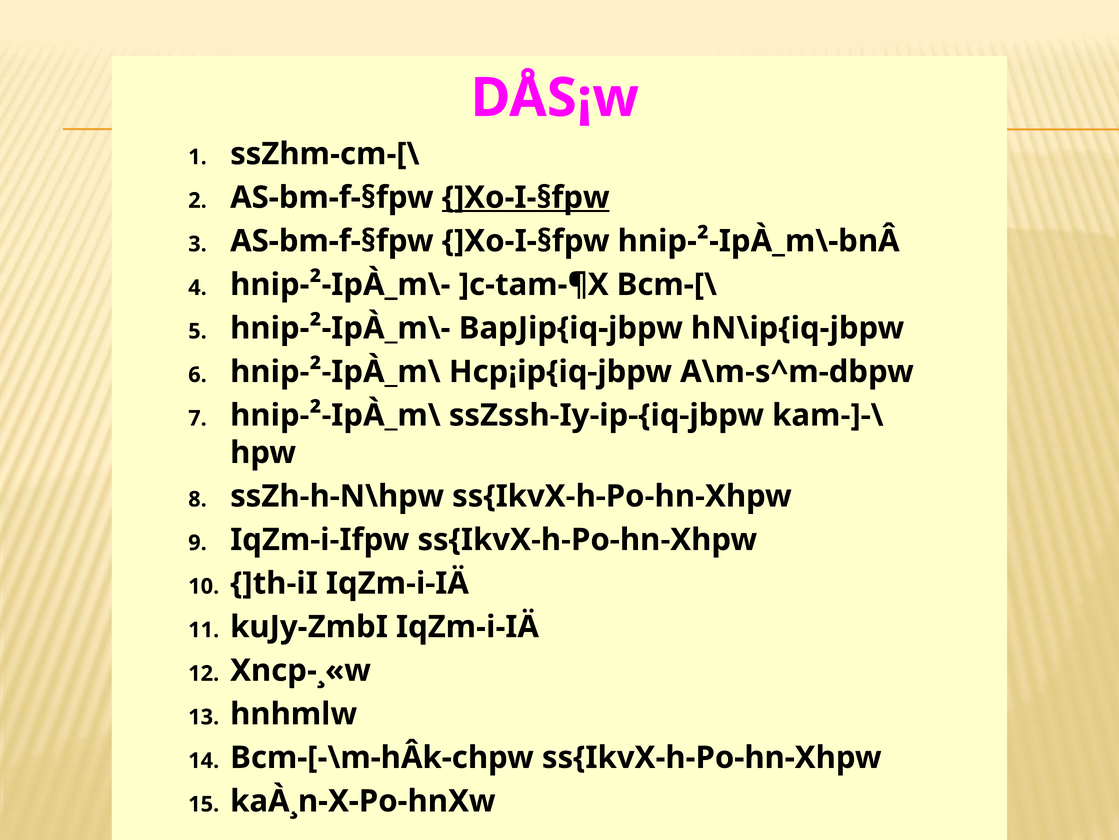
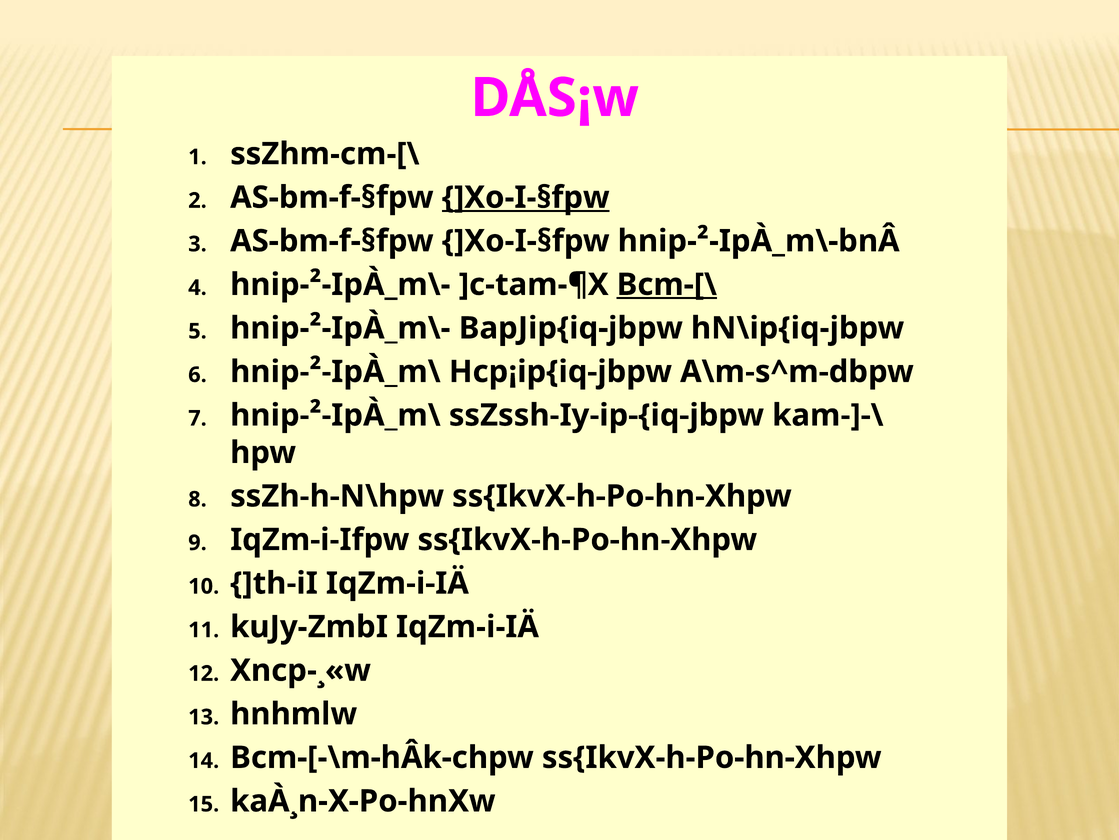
Bcm-[\ underline: none -> present
